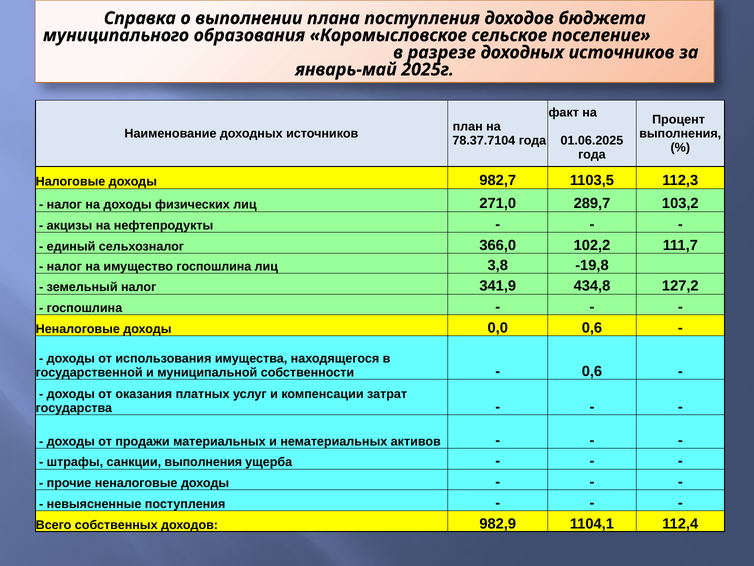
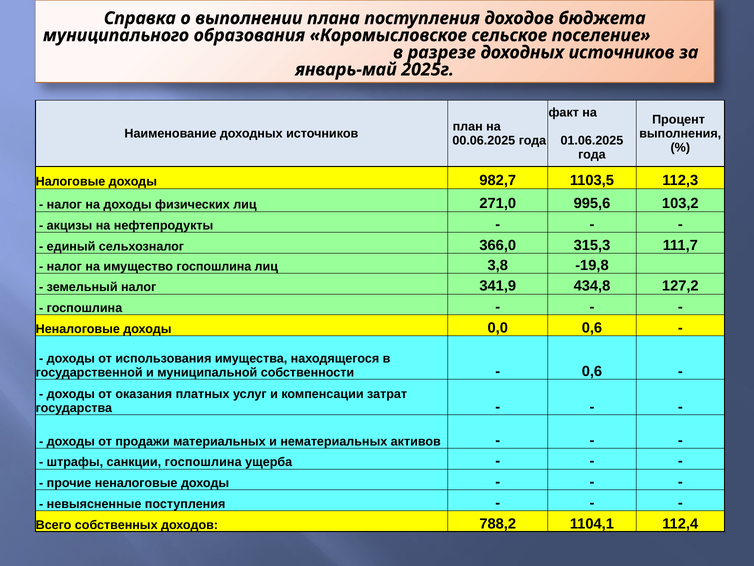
78.37.7104: 78.37.7104 -> 00.06.2025
289,7: 289,7 -> 995,6
102,2: 102,2 -> 315,3
санкции выполнения: выполнения -> госпошлина
982,9: 982,9 -> 788,2
